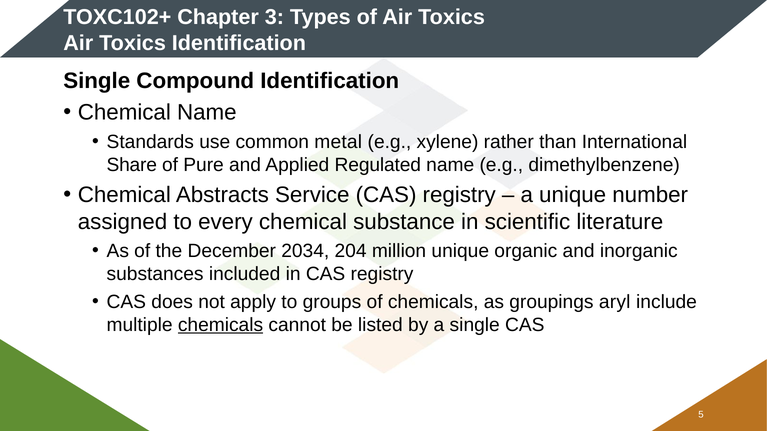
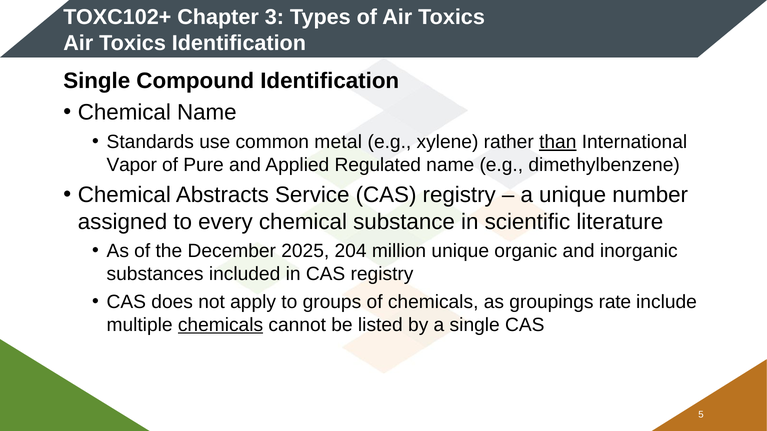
than underline: none -> present
Share: Share -> Vapor
2034: 2034 -> 2025
aryl: aryl -> rate
